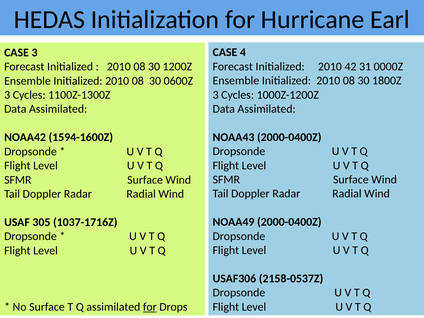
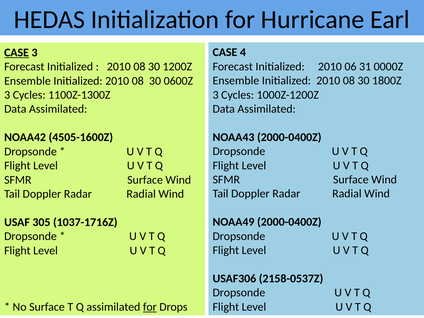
CASE at (17, 53) underline: none -> present
42: 42 -> 06
1594-1600Z: 1594-1600Z -> 4505-1600Z
